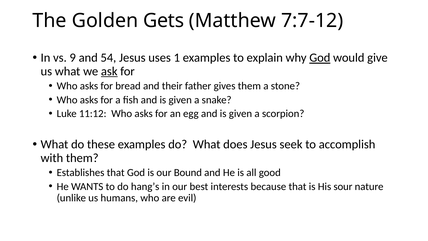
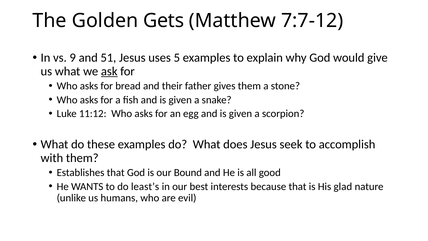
54: 54 -> 51
1: 1 -> 5
God at (320, 58) underline: present -> none
hang’s: hang’s -> least’s
sour: sour -> glad
